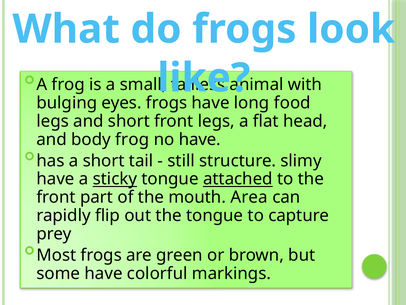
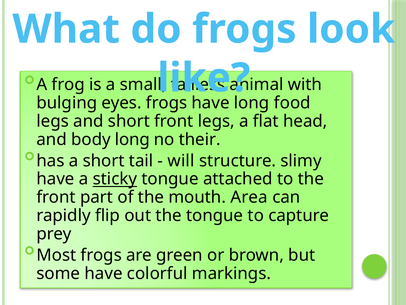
body frog: frog -> long
no have: have -> their
still: still -> will
attached underline: present -> none
